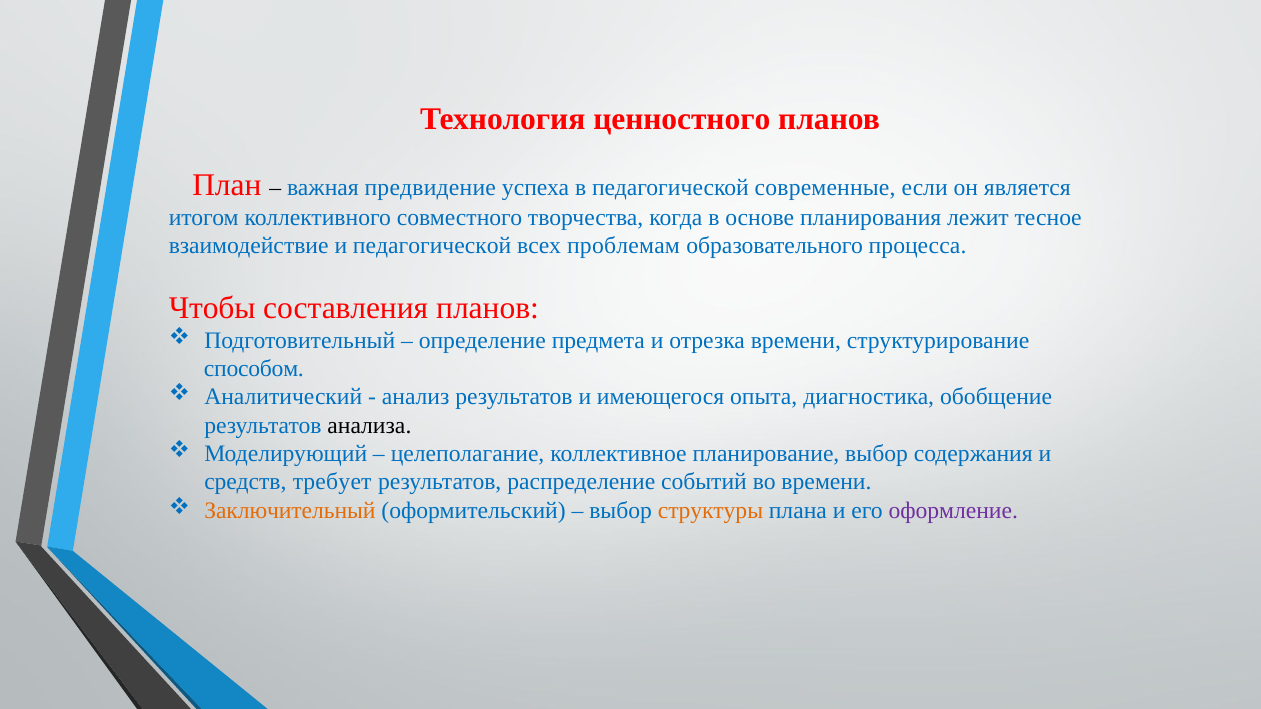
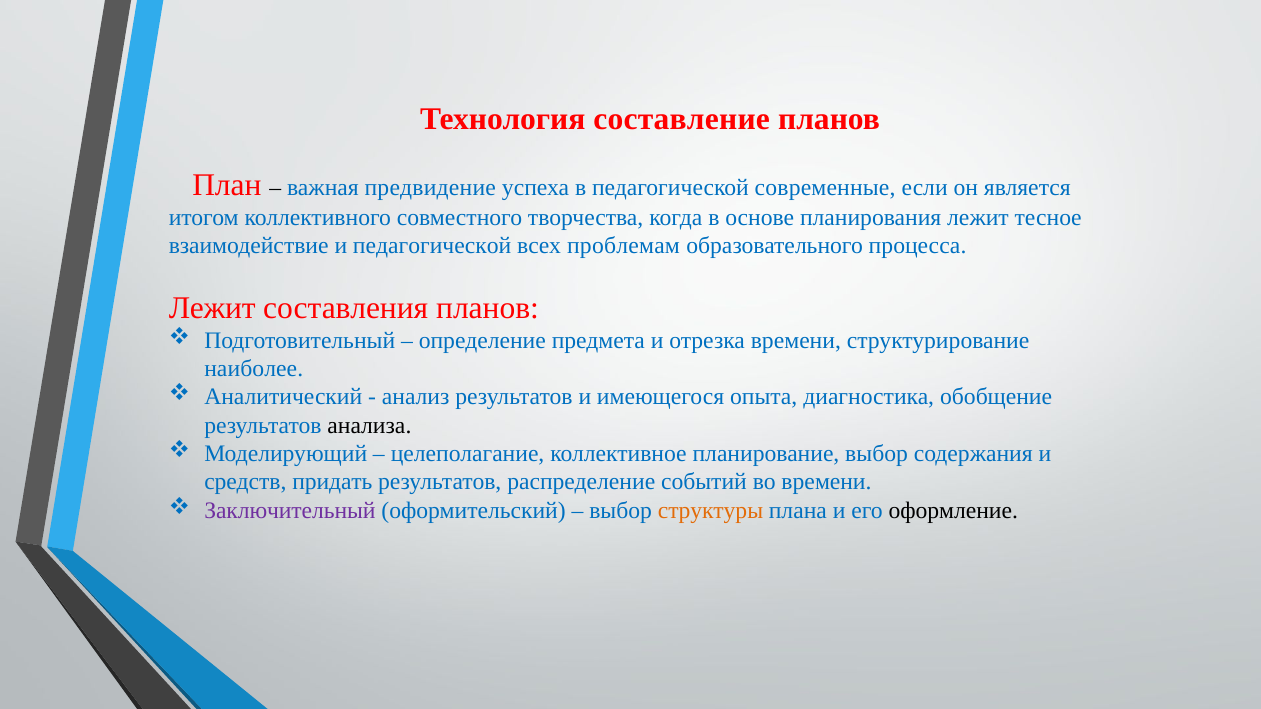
ценностного: ценностного -> составление
Чтобы at (212, 308): Чтобы -> Лежит
способом: способом -> наиболее
требует: требует -> придать
Заключительный colour: orange -> purple
оформление colour: purple -> black
